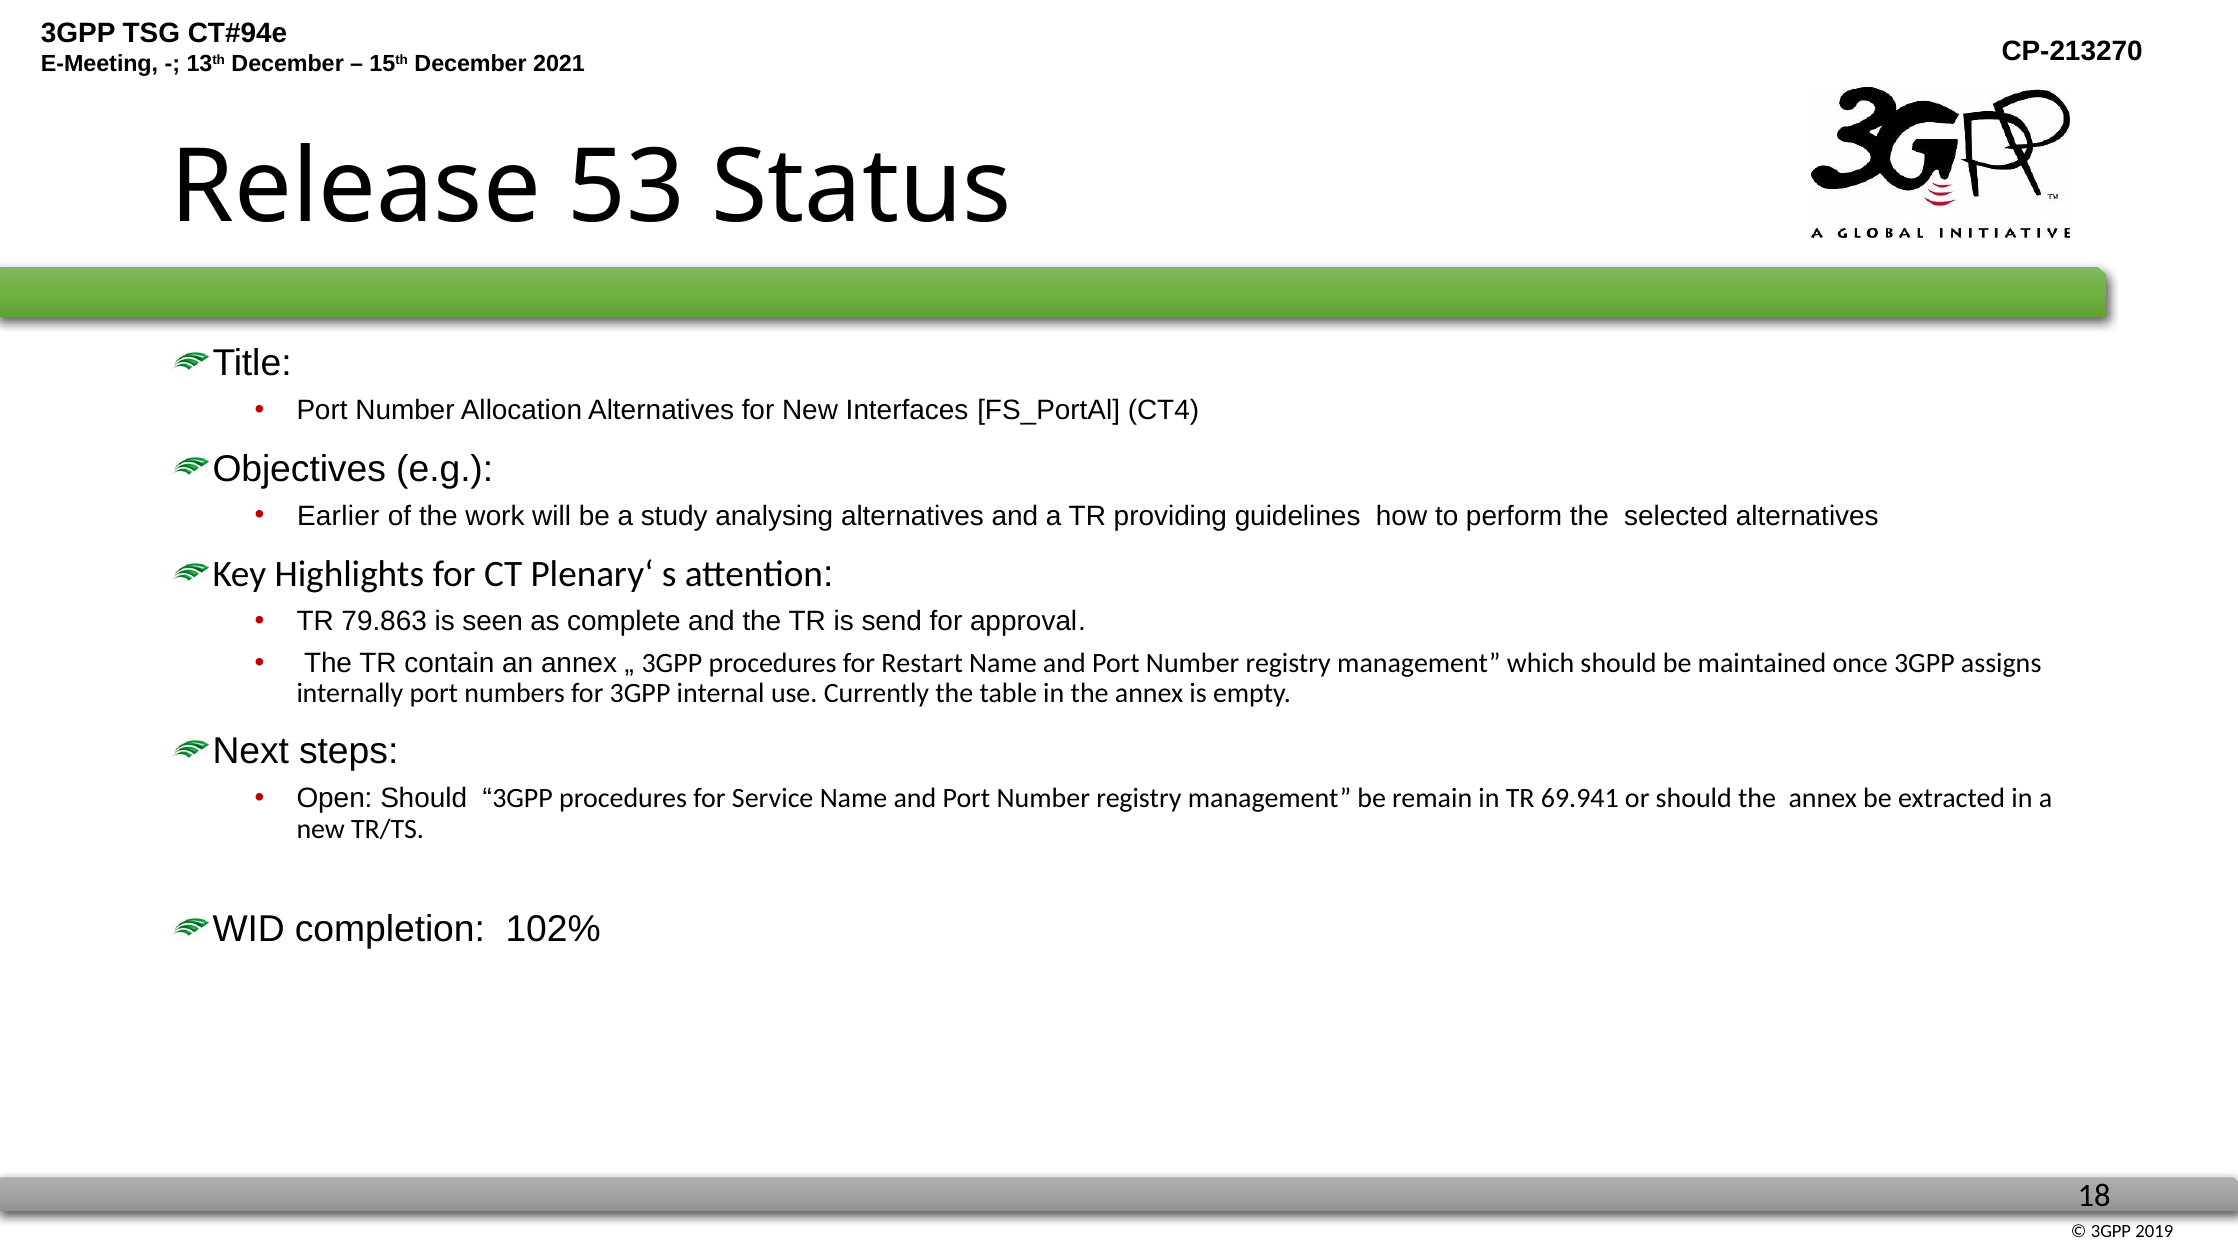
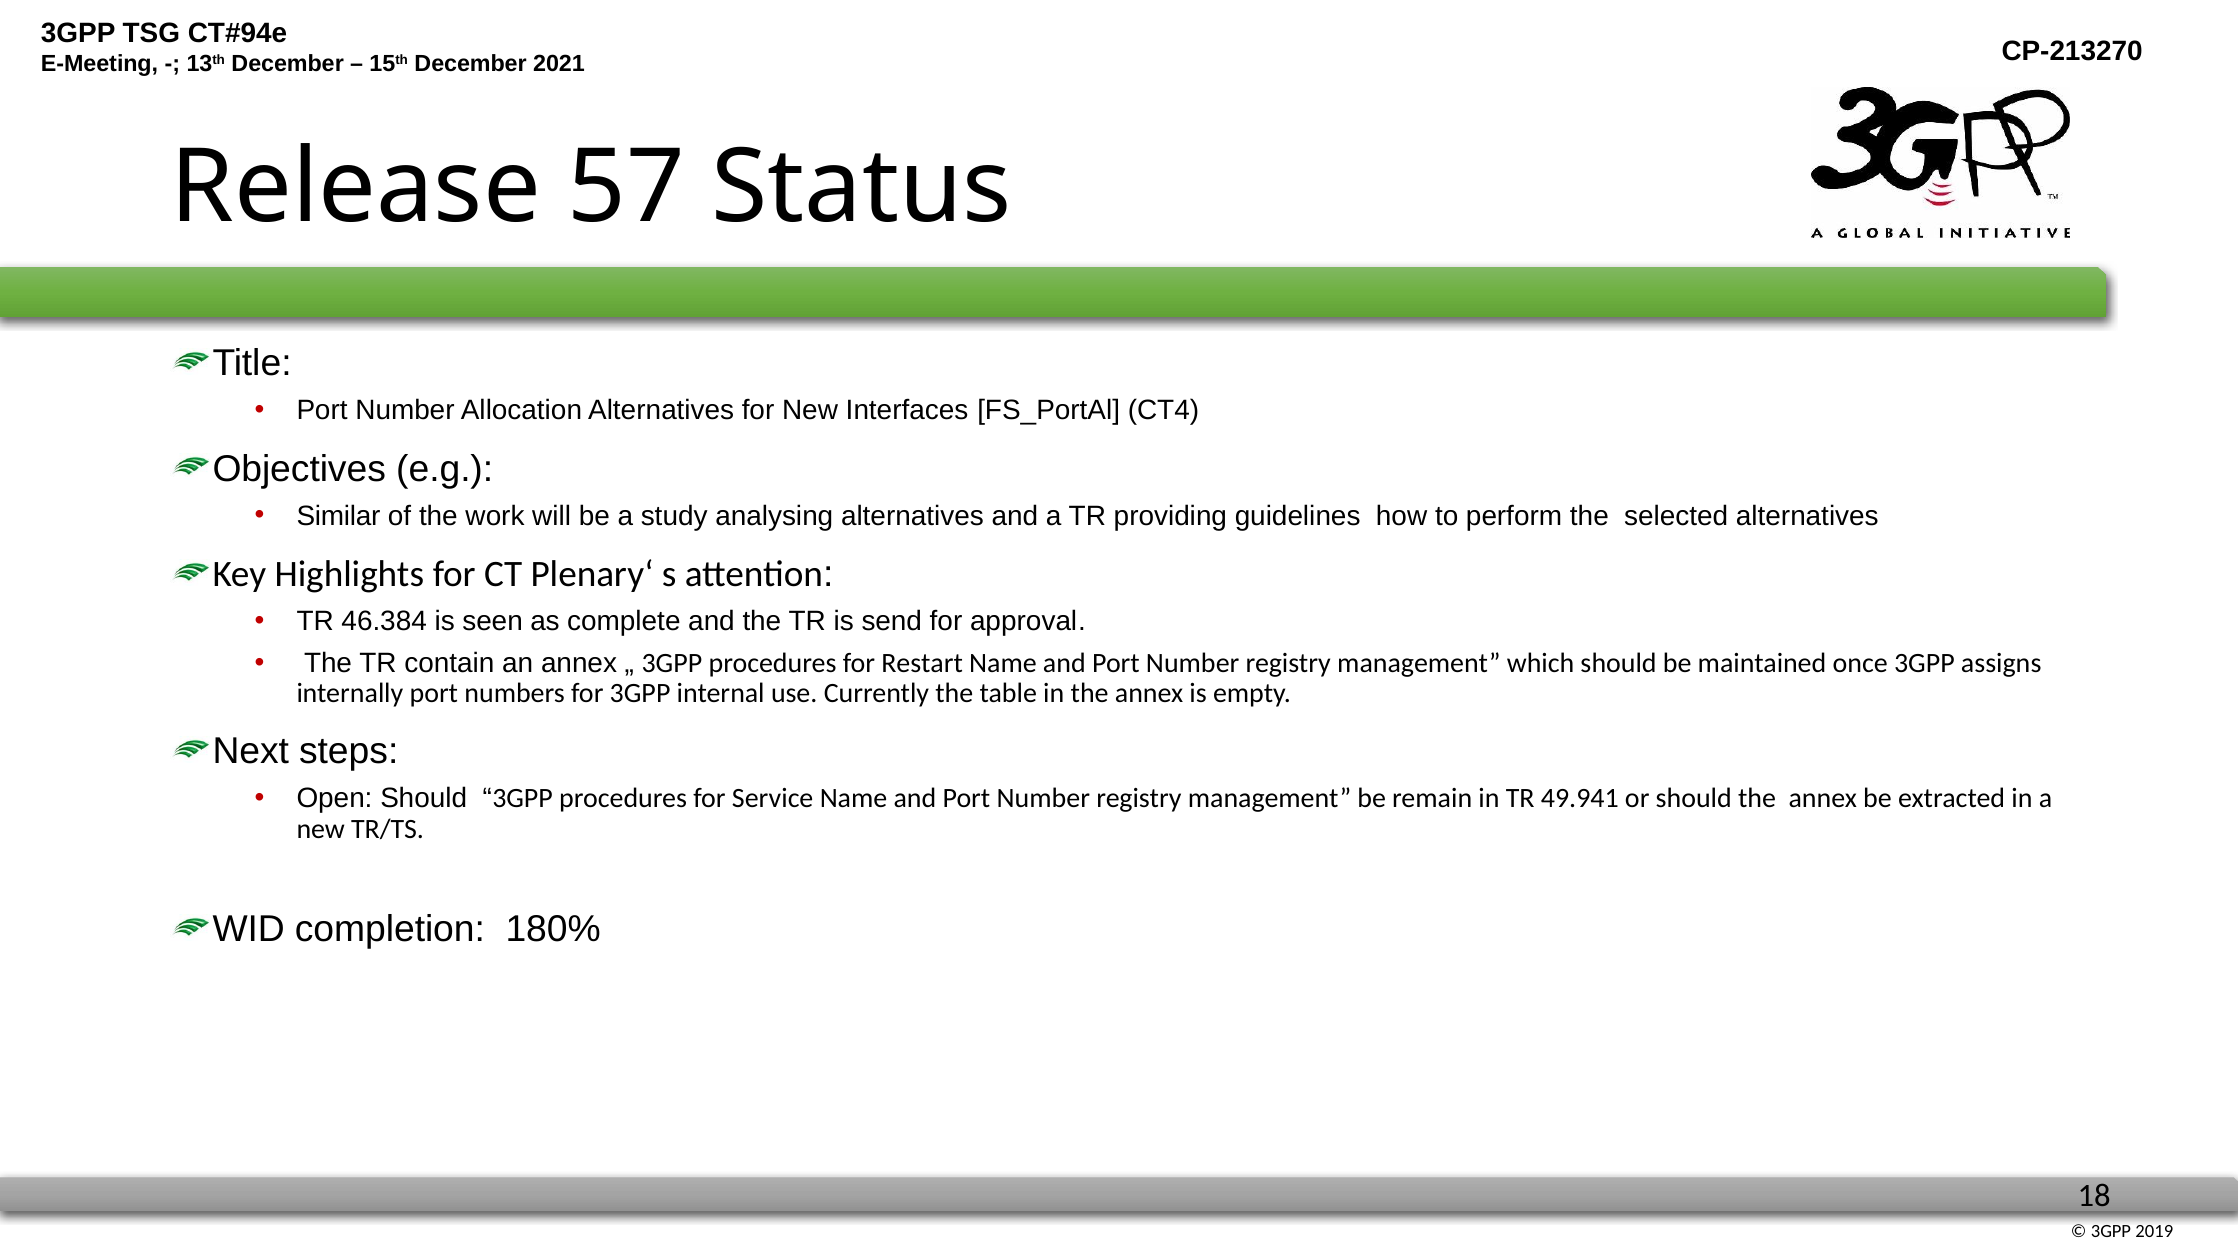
53: 53 -> 57
Earlier: Earlier -> Similar
79.863: 79.863 -> 46.384
69.941: 69.941 -> 49.941
102%: 102% -> 180%
